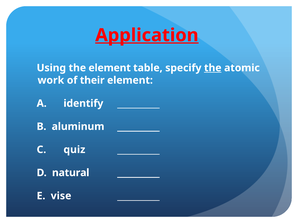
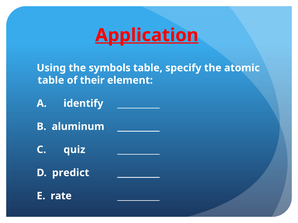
the element: element -> symbols
the at (213, 68) underline: present -> none
work at (51, 80): work -> table
natural: natural -> predict
vise: vise -> rate
